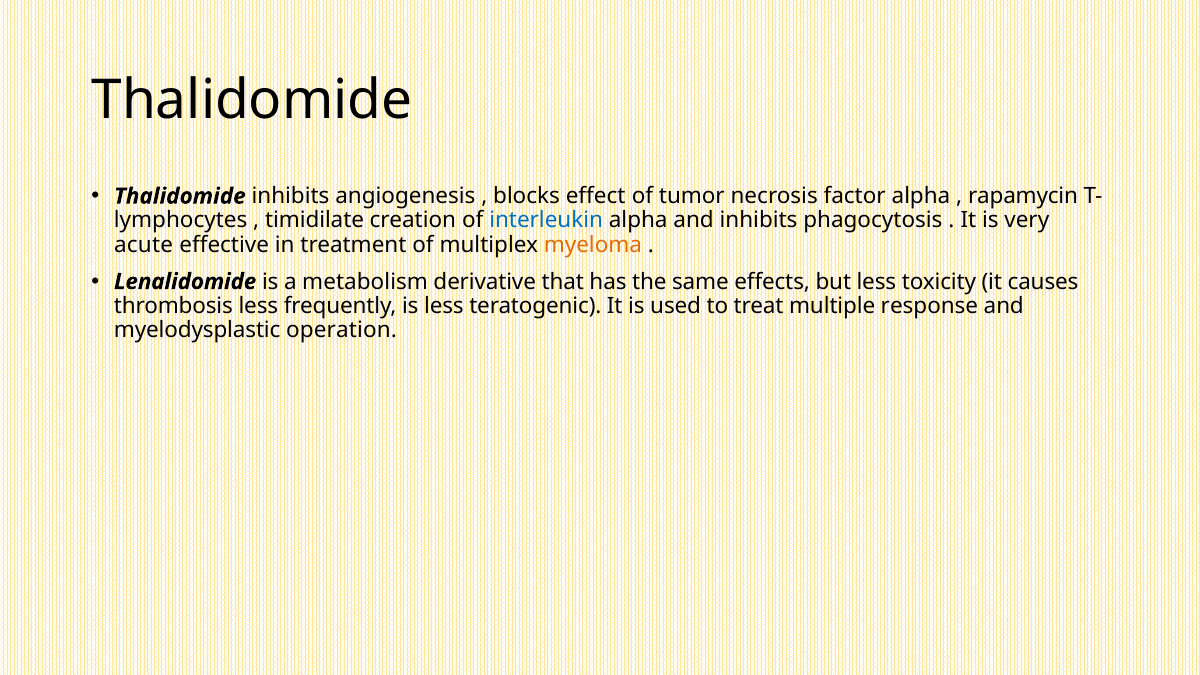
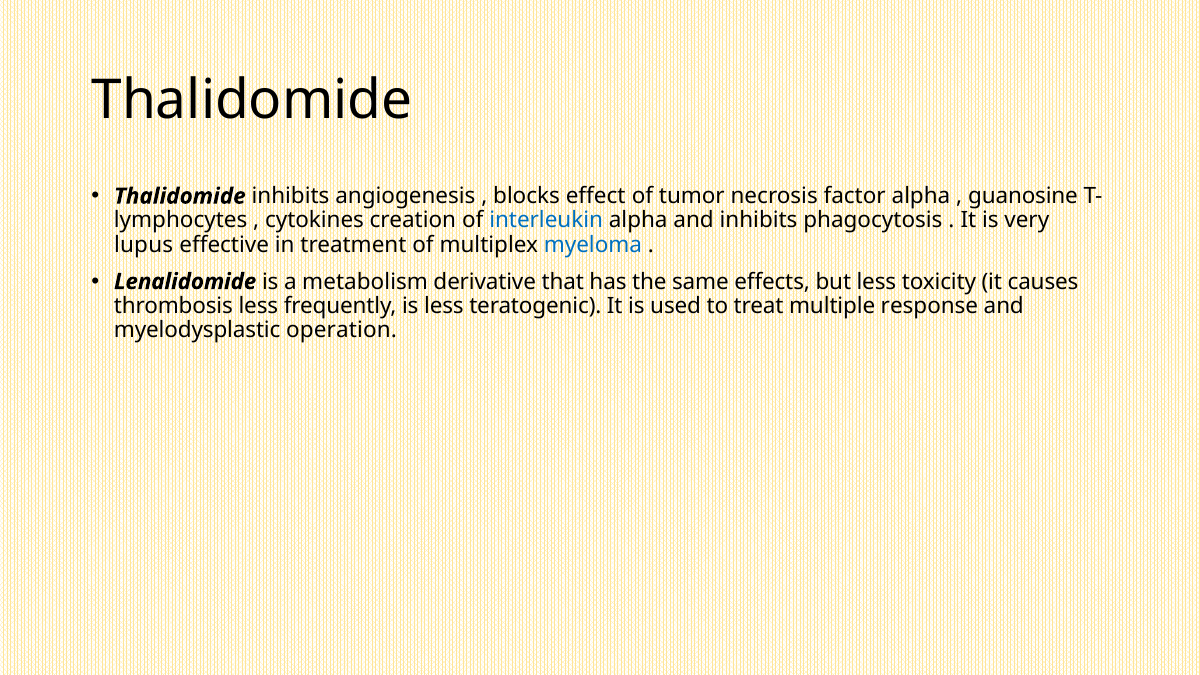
rapamycin: rapamycin -> guanosine
timidilate: timidilate -> cytokines
acute: acute -> lupus
myeloma colour: orange -> blue
